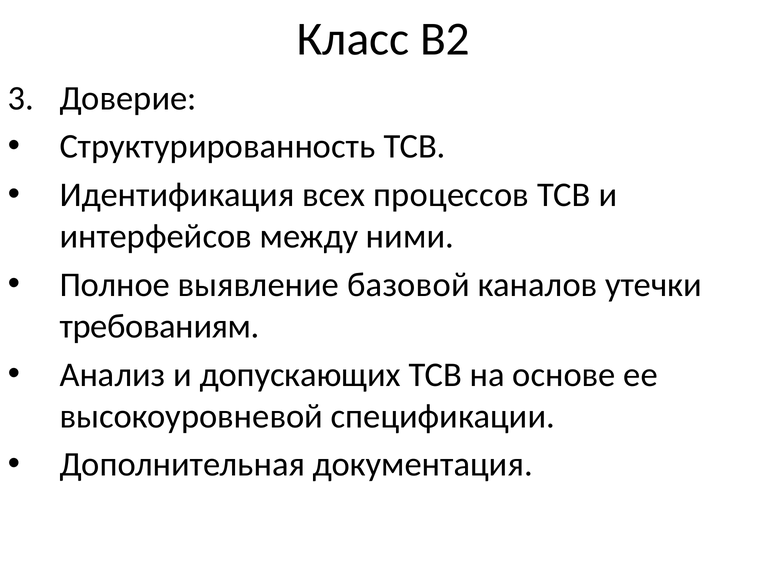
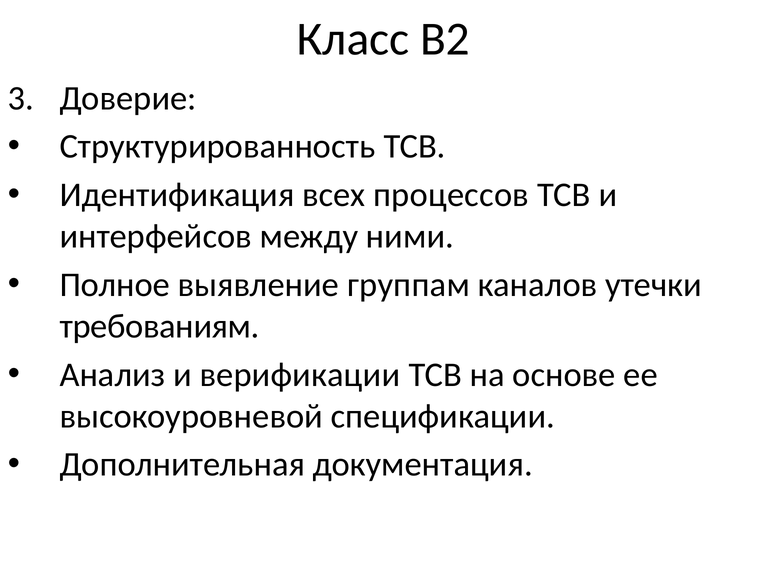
базовой: базовой -> группам
допускающих: допускающих -> верификации
